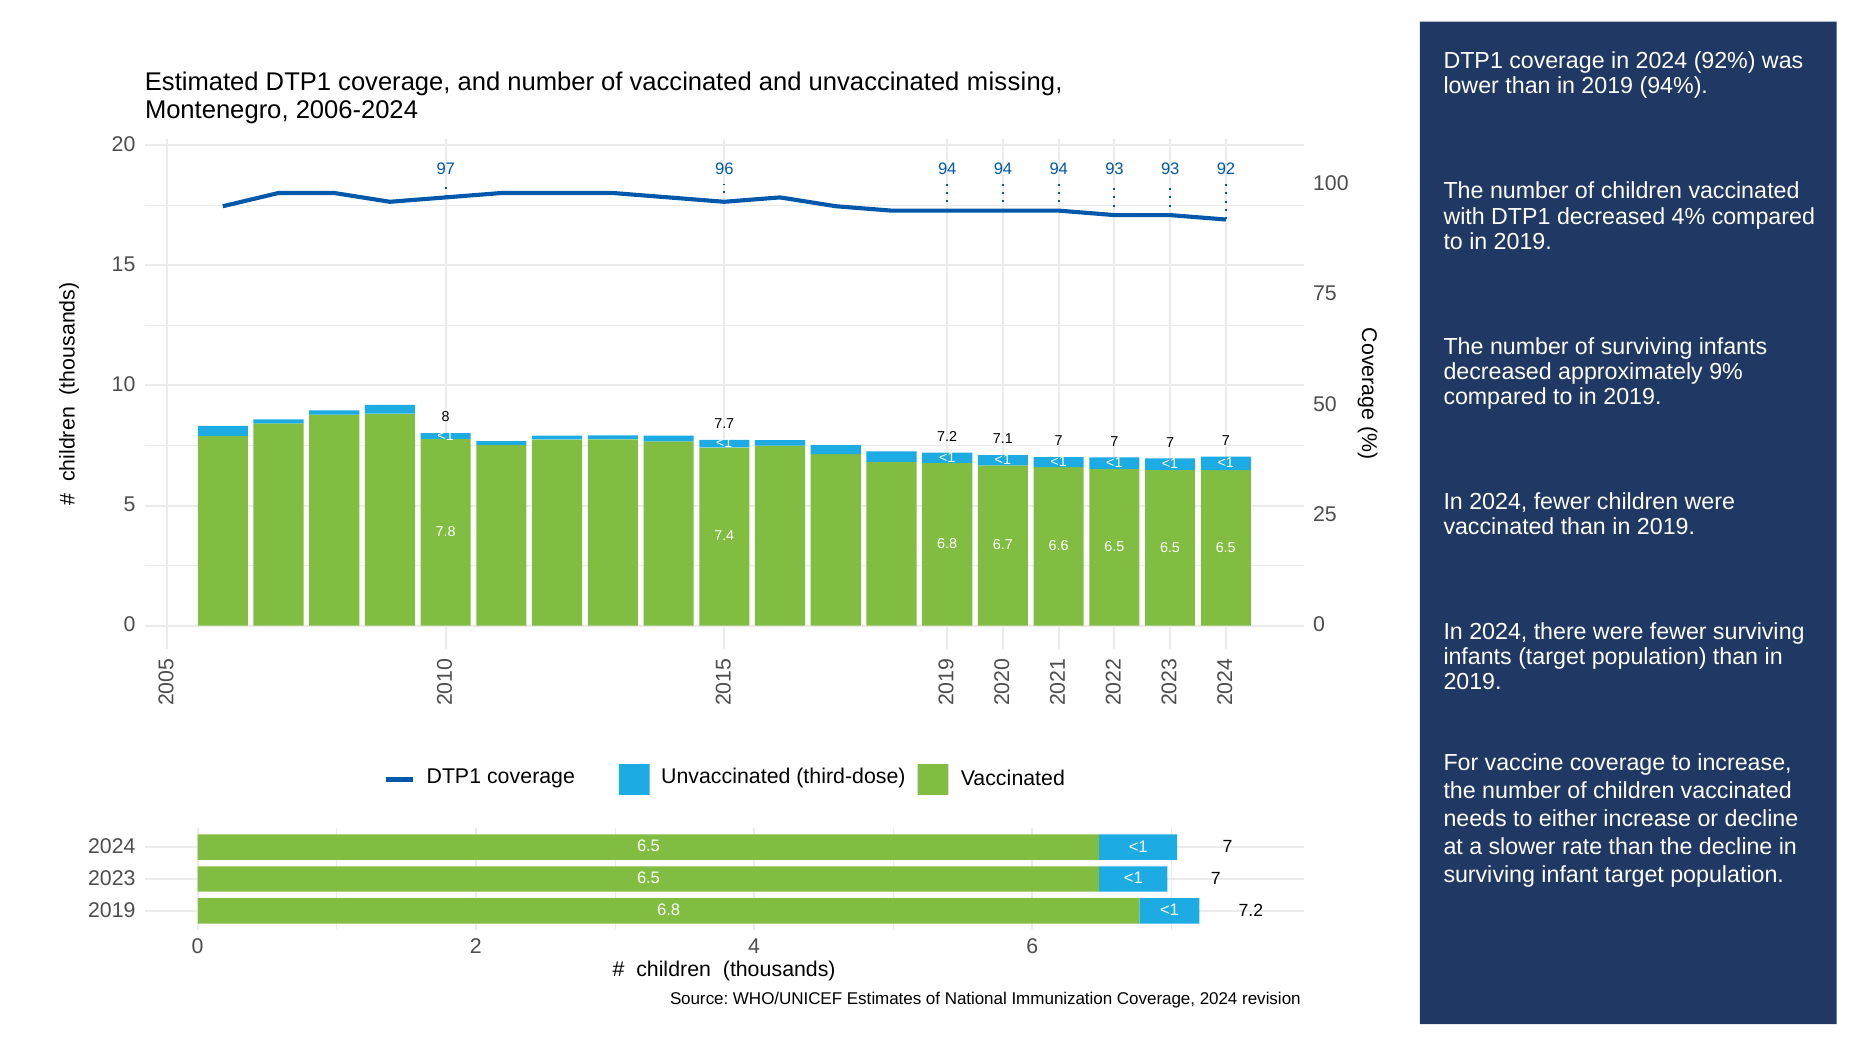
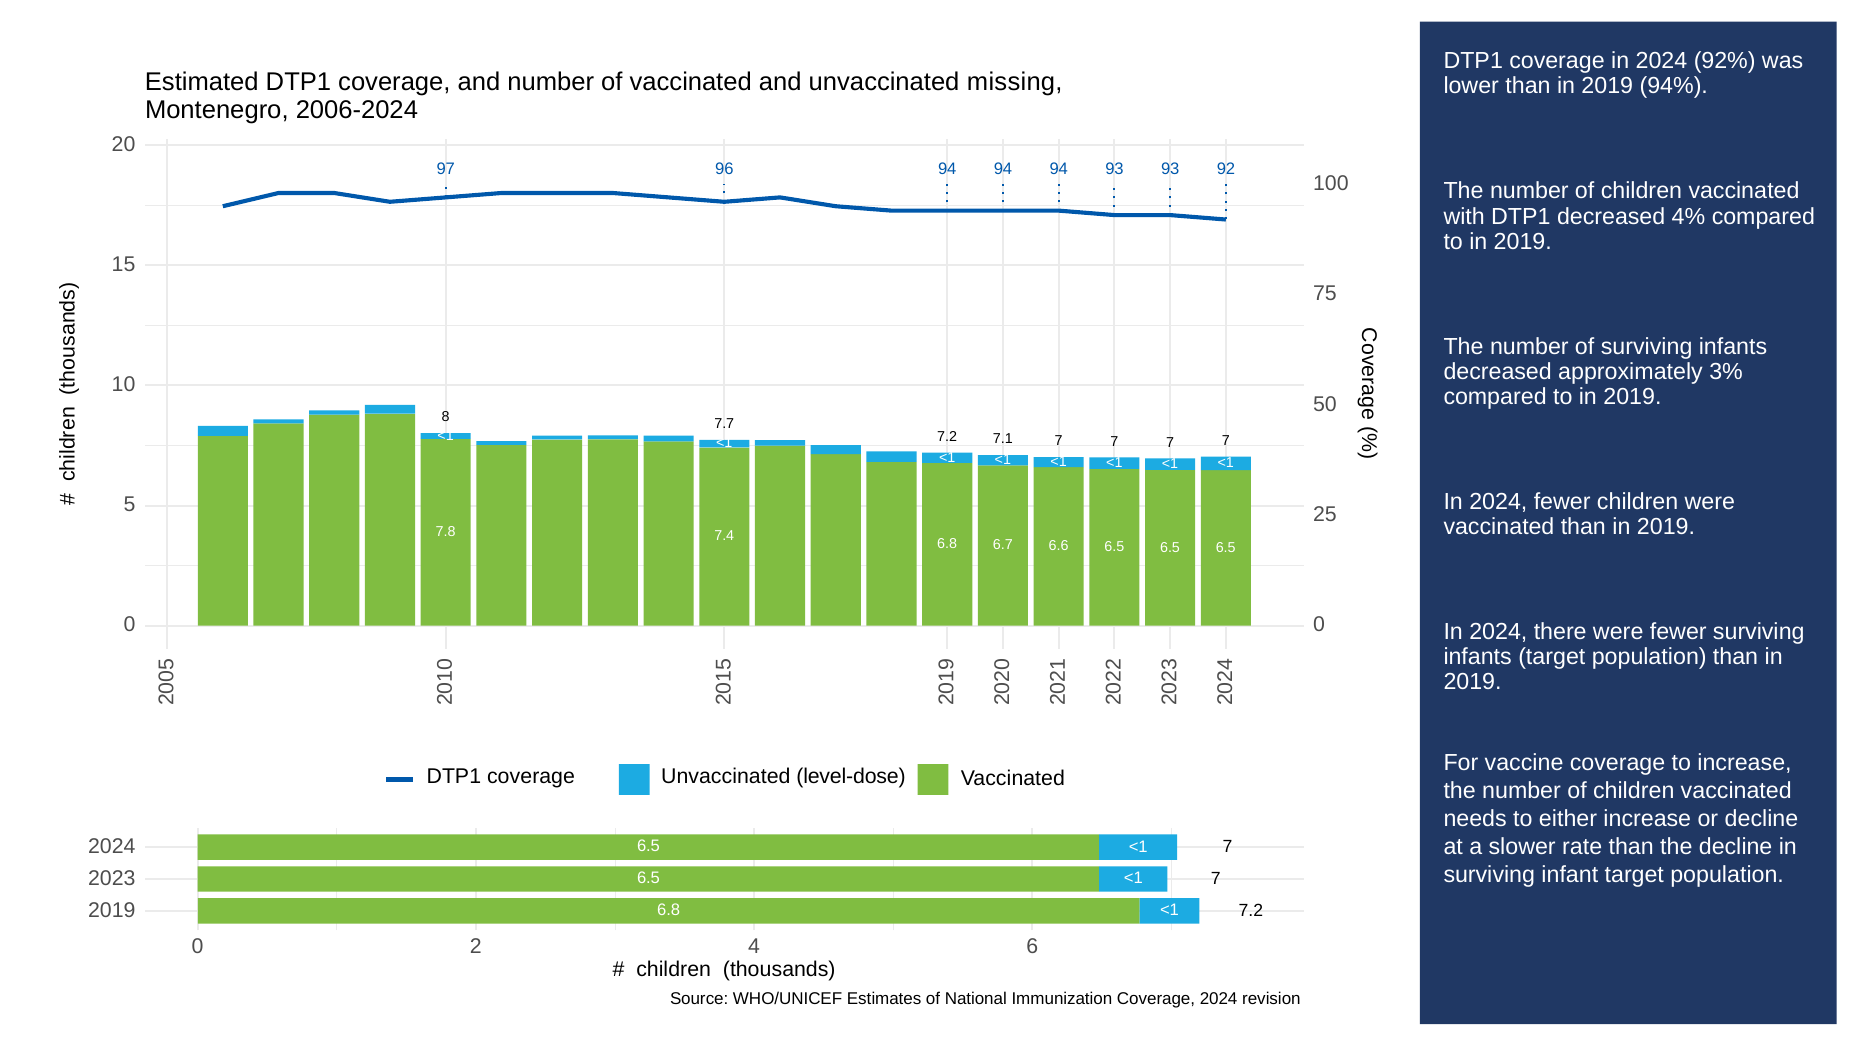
9%: 9% -> 3%
third-dose: third-dose -> level-dose
